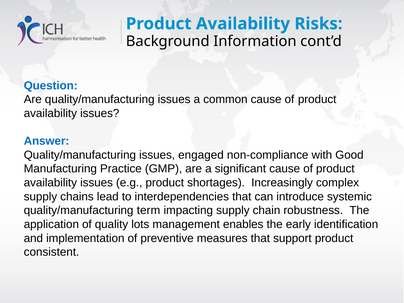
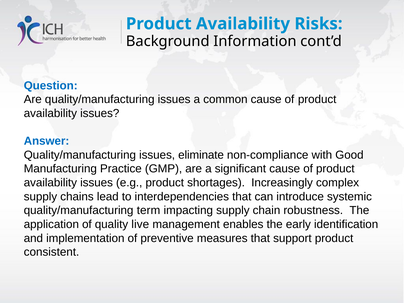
engaged: engaged -> eliminate
lots: lots -> live
